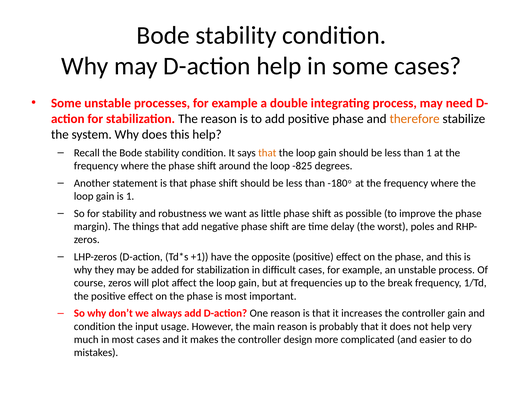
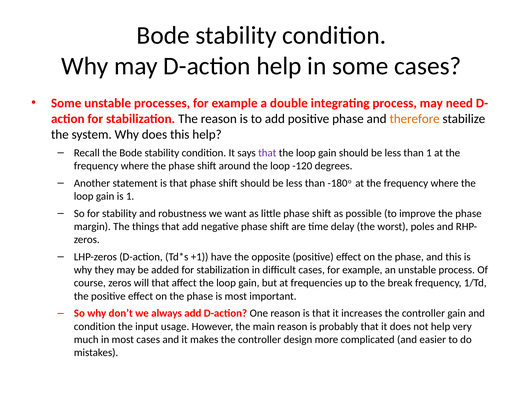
that at (267, 153) colour: orange -> purple
-825: -825 -> -120
will plot: plot -> that
